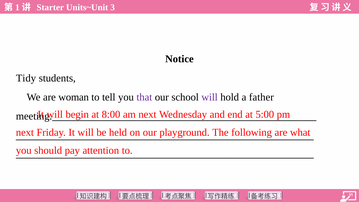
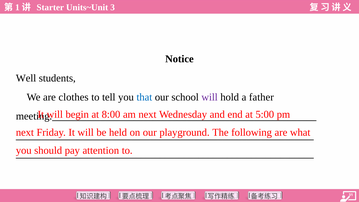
Tidy: Tidy -> Well
woman: woman -> clothes
that colour: purple -> blue
